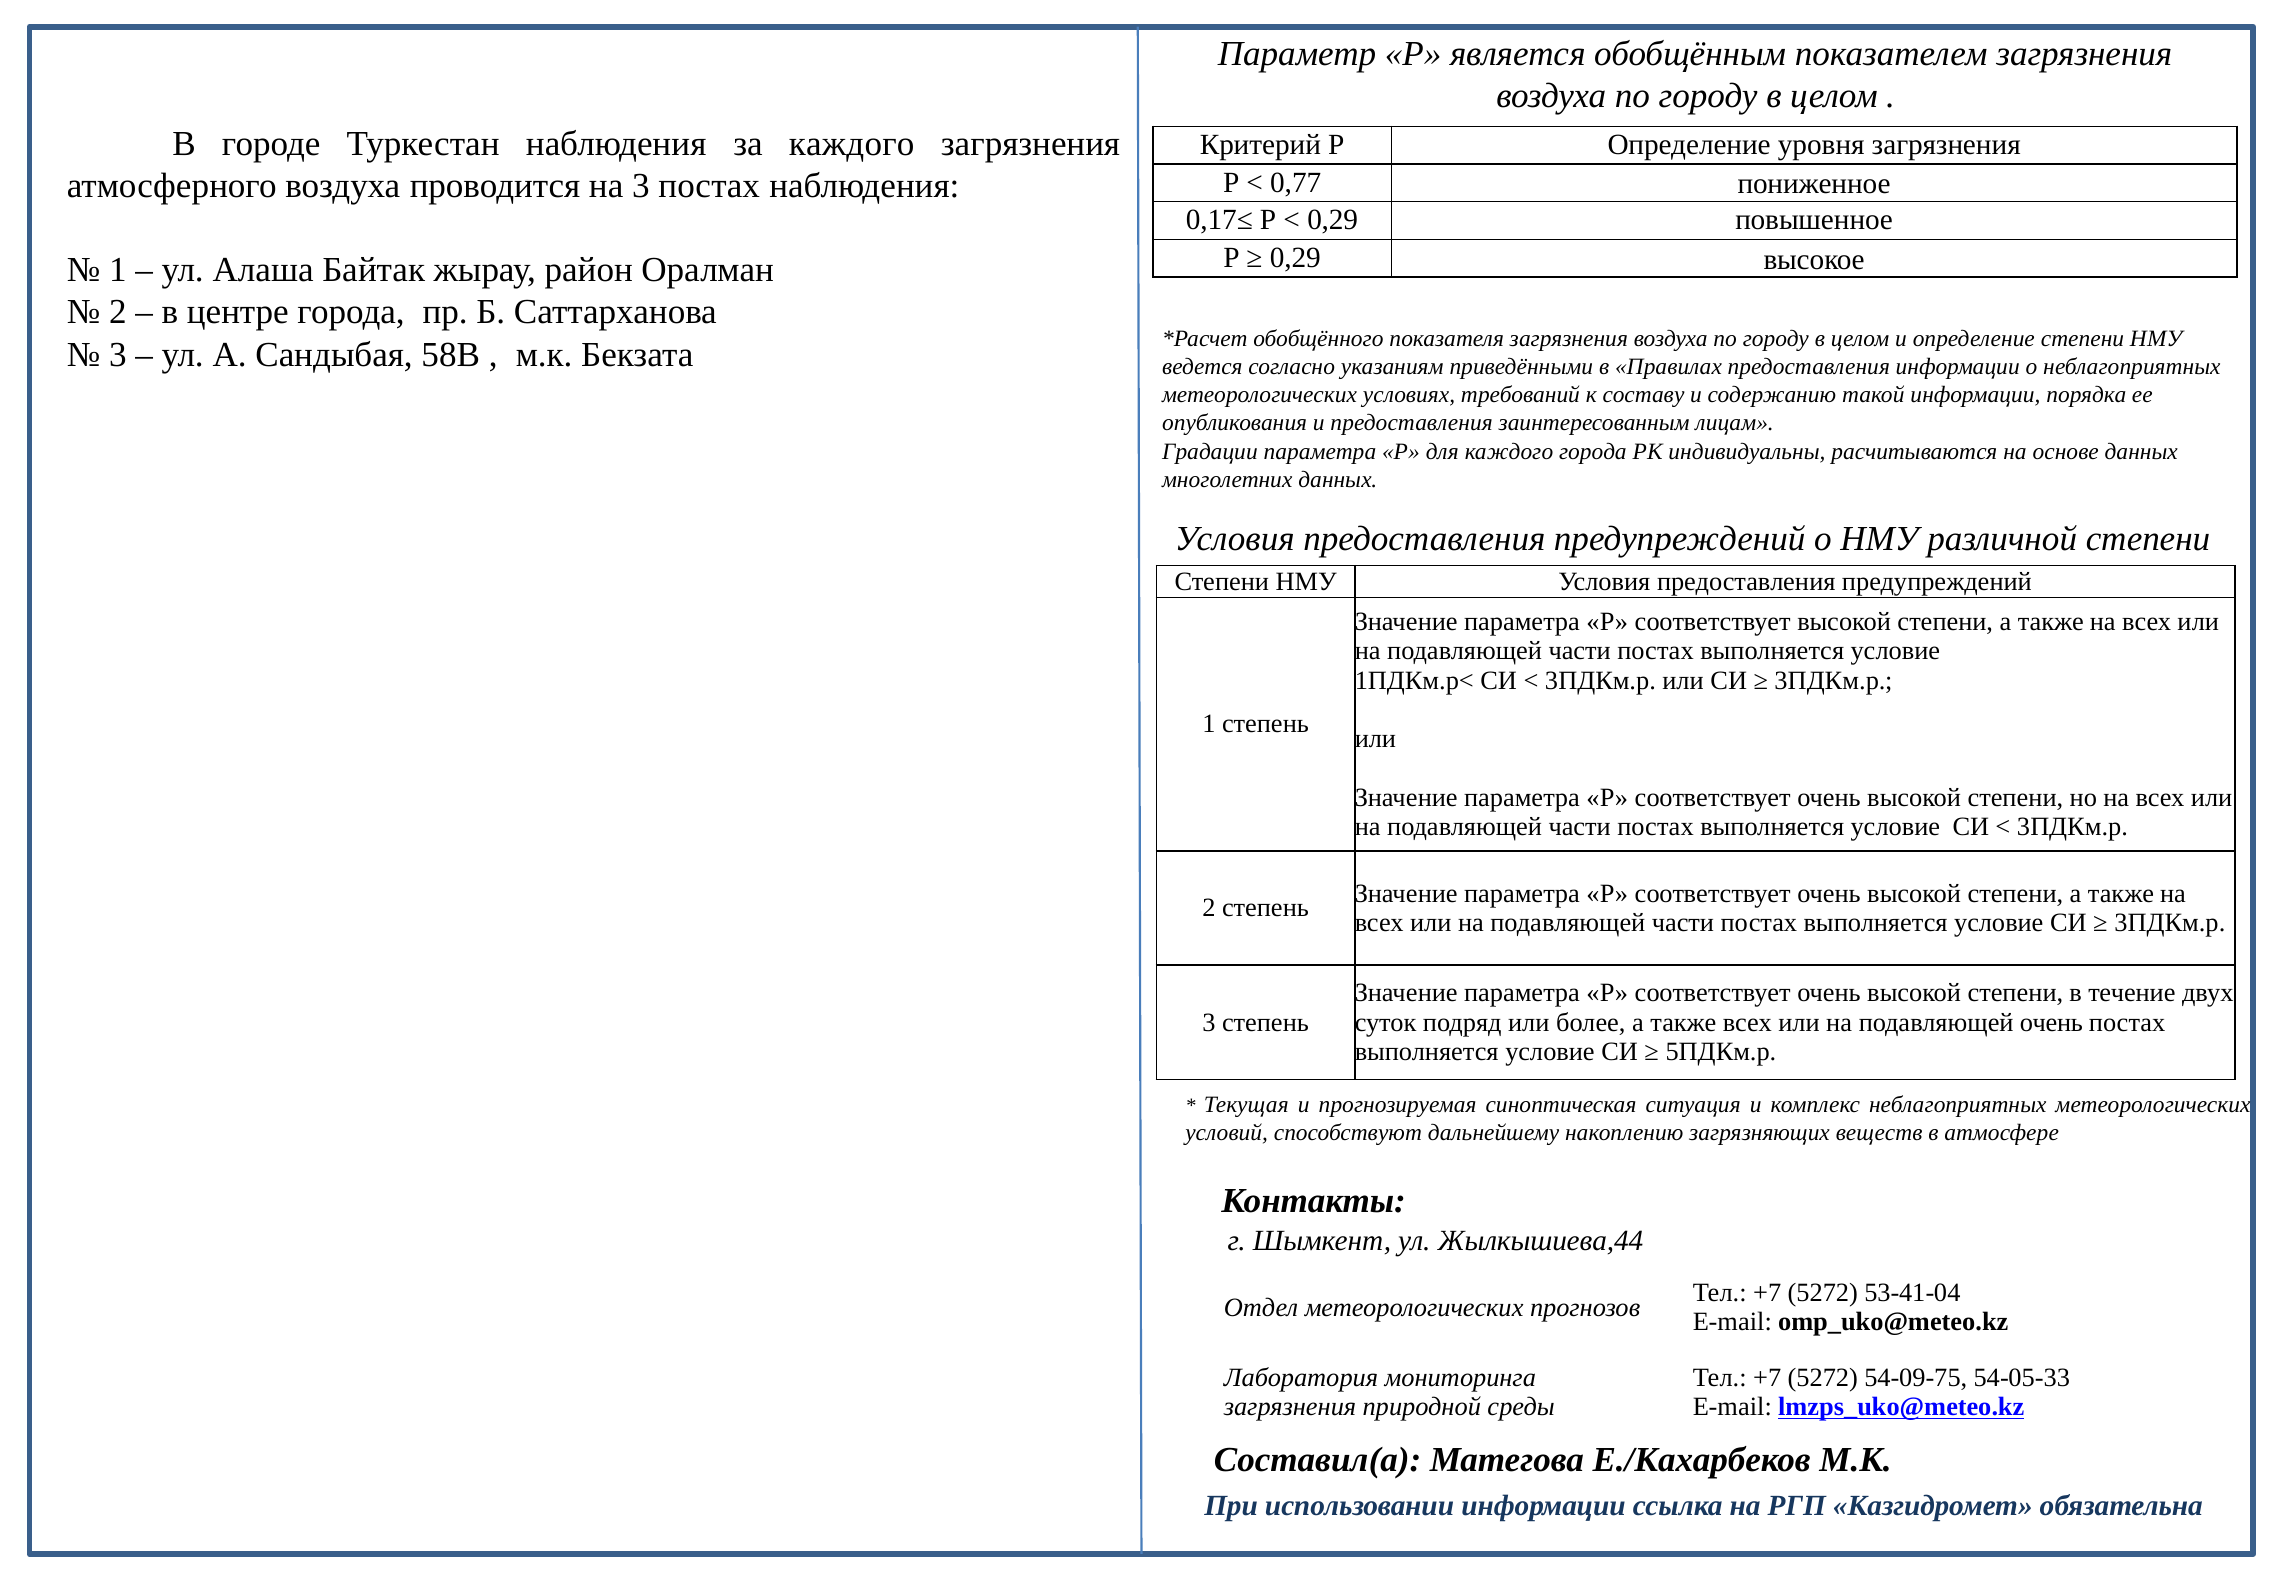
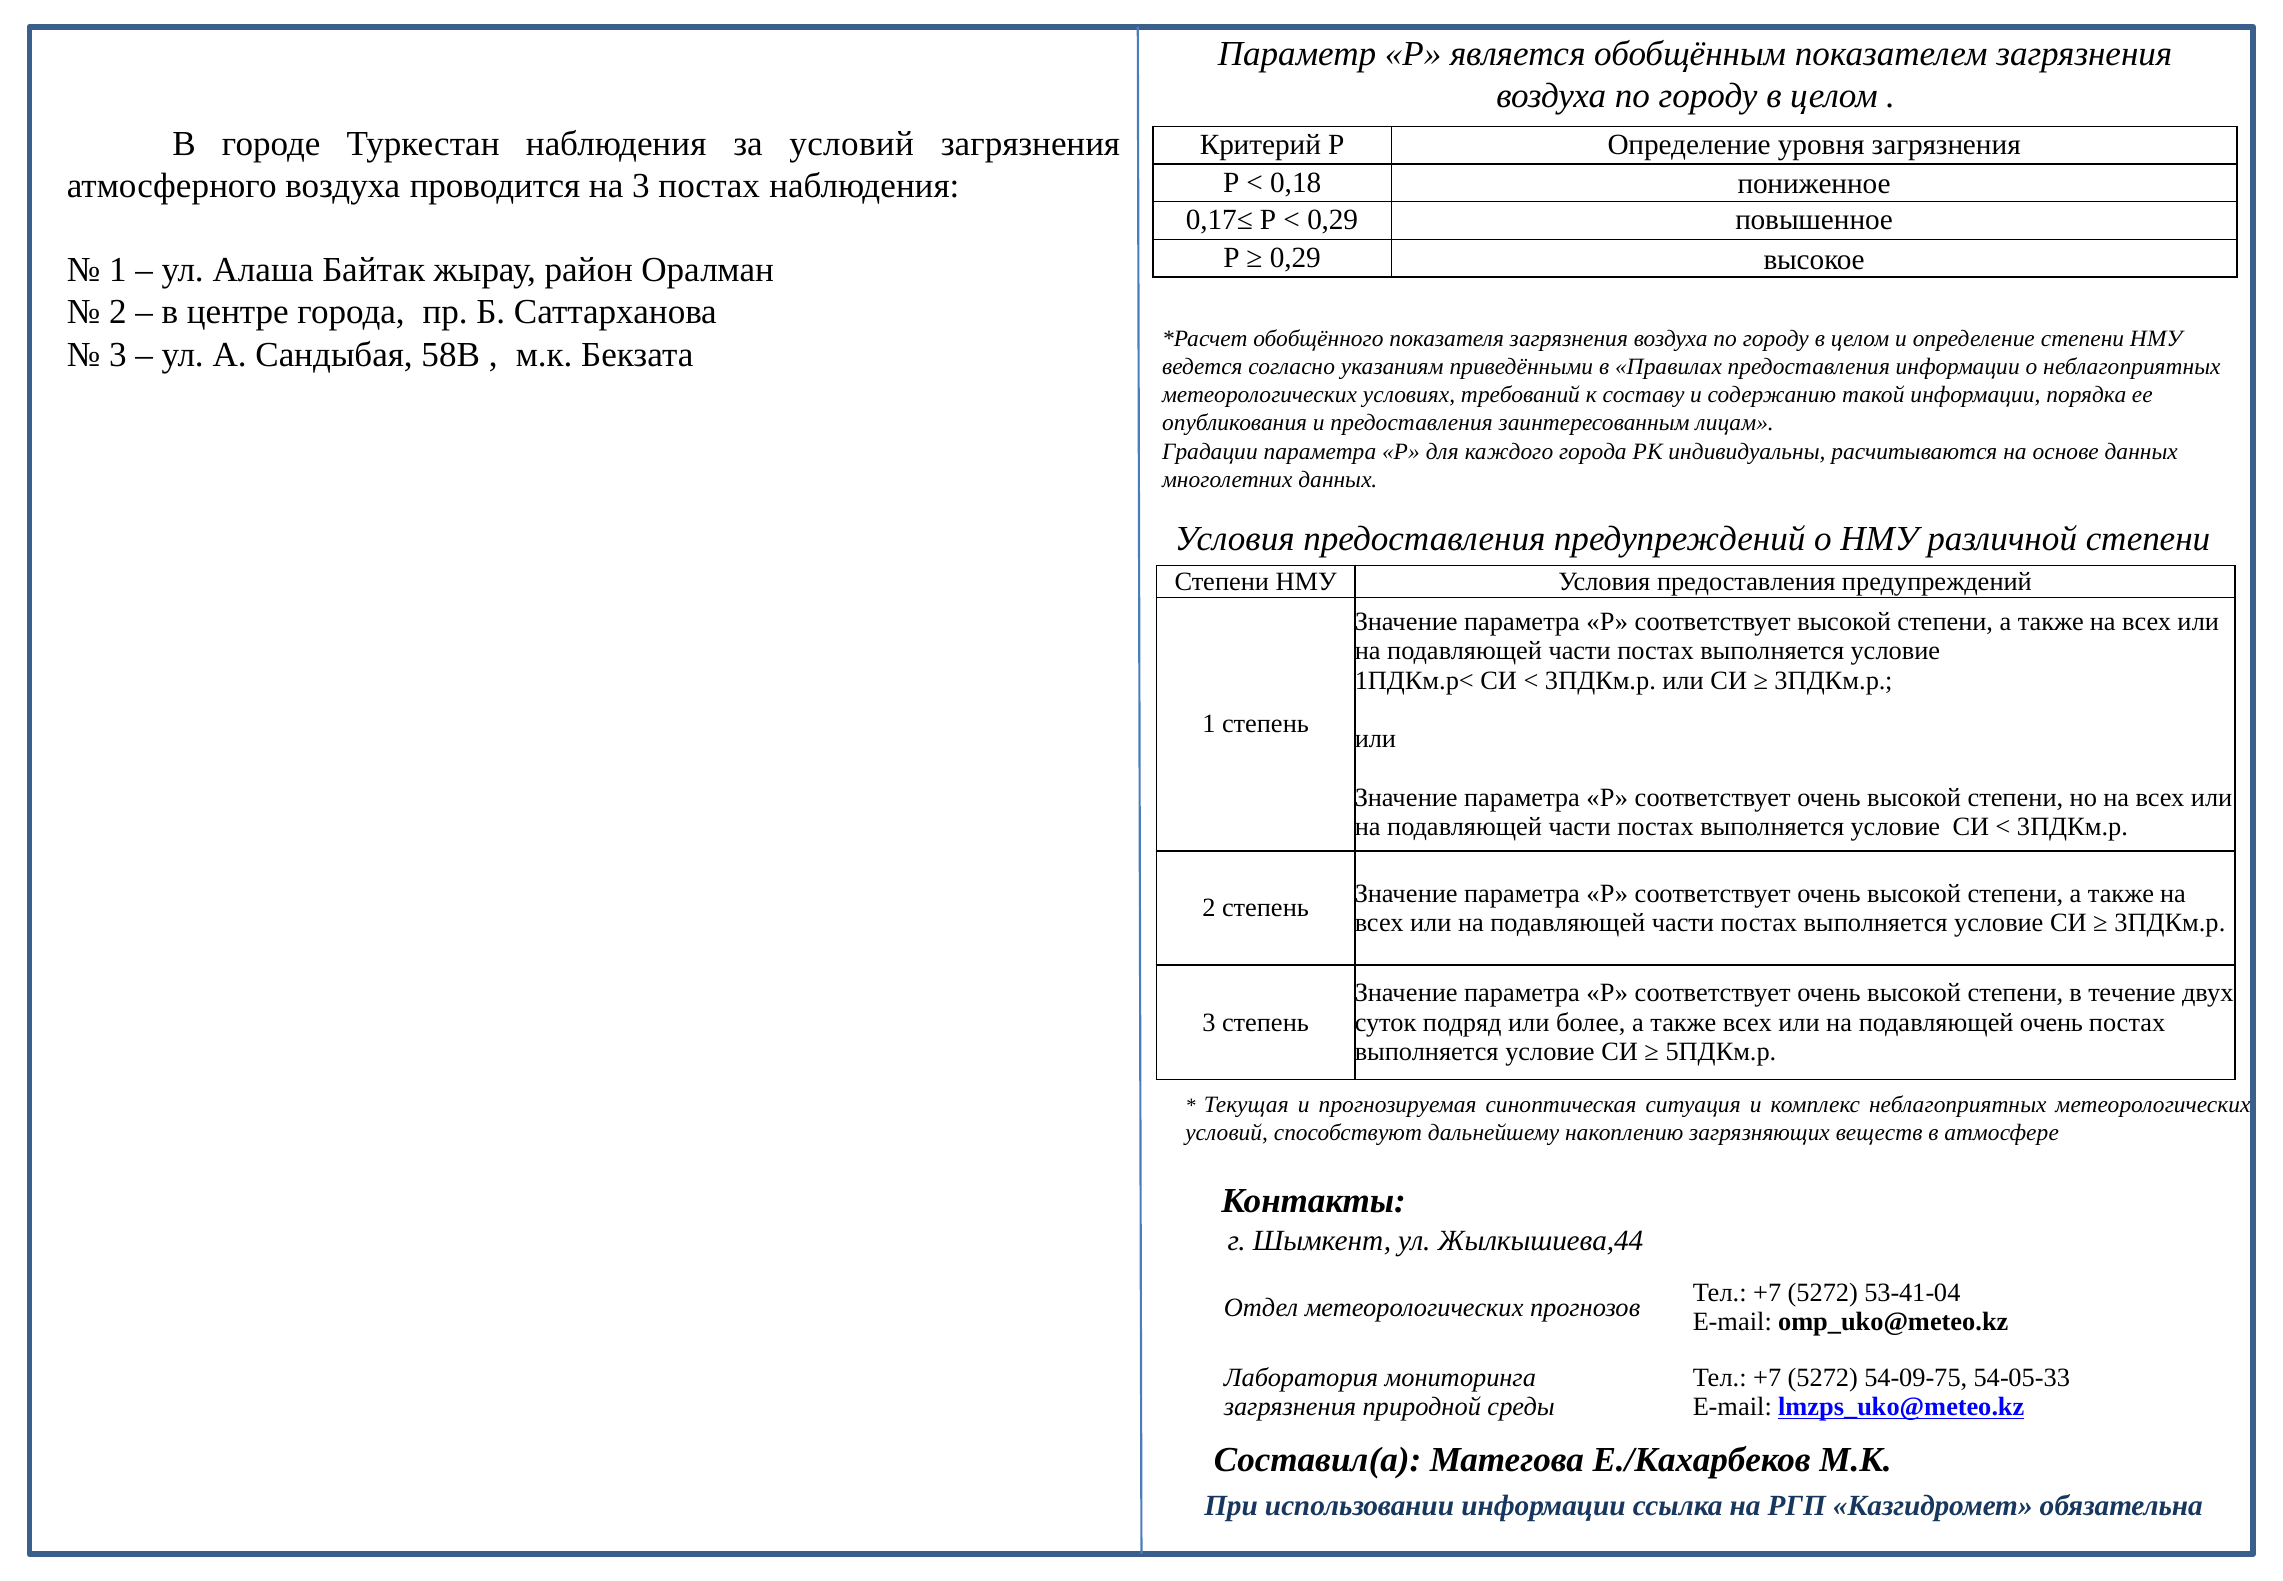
за каждого: каждого -> условий
0,77: 0,77 -> 0,18
